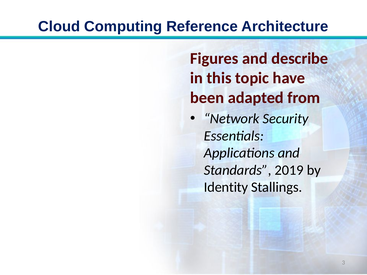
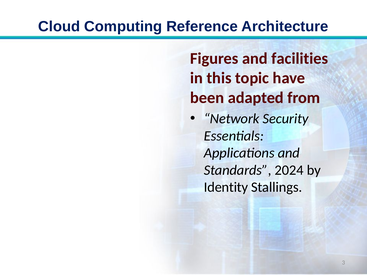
describe: describe -> facilities
2019: 2019 -> 2024
